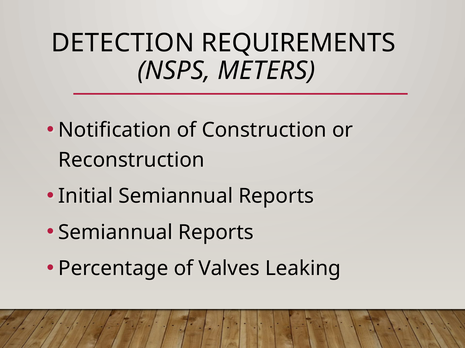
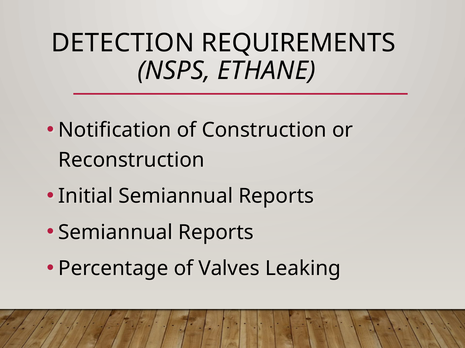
METERS: METERS -> ETHANE
